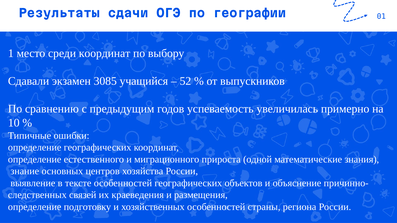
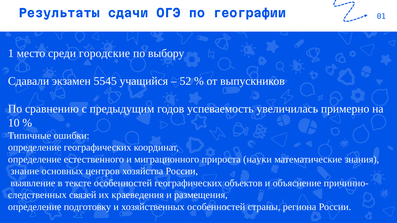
среди координат: координат -> городские
3085: 3085 -> 5545
одной: одной -> науки
